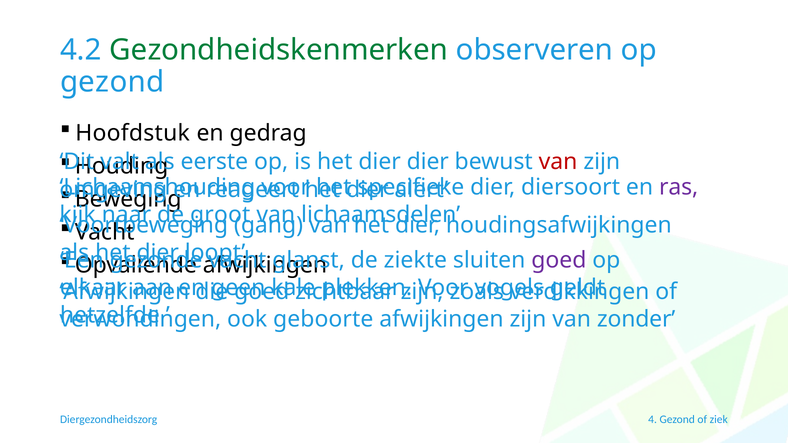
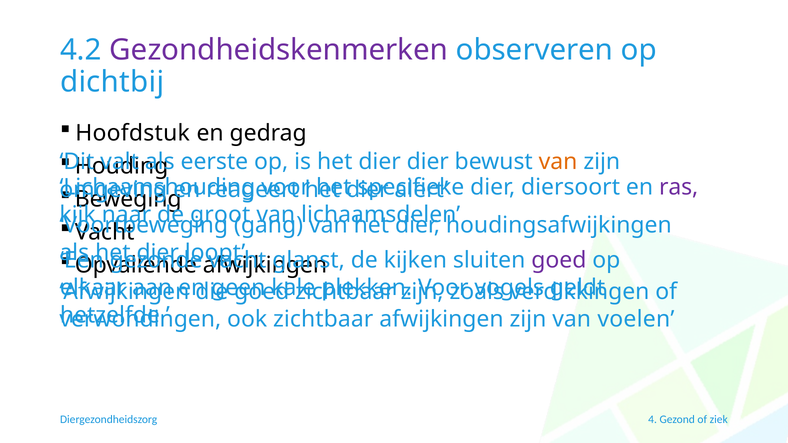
Gezondheidskenmerken colour: green -> purple
gezond at (112, 82): gezond -> dichtbij
van at (558, 162) colour: red -> orange
ziekte: ziekte -> kijken
ook geboorte: geboorte -> zichtbaar
zonder: zonder -> voelen
